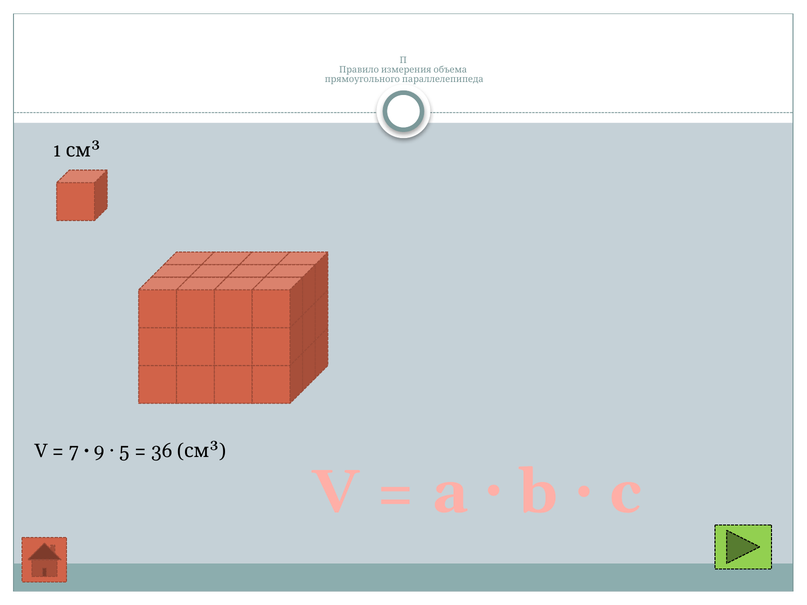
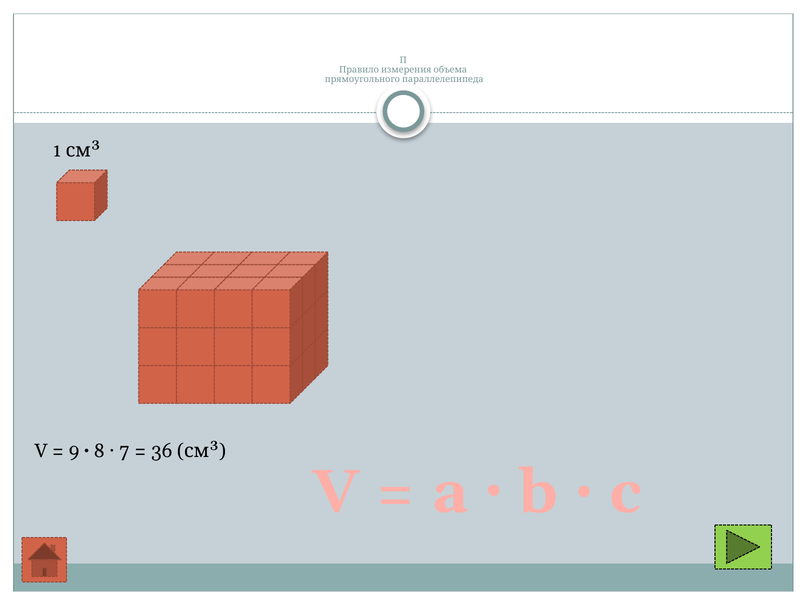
7: 7 -> 9
9: 9 -> 8
5: 5 -> 7
